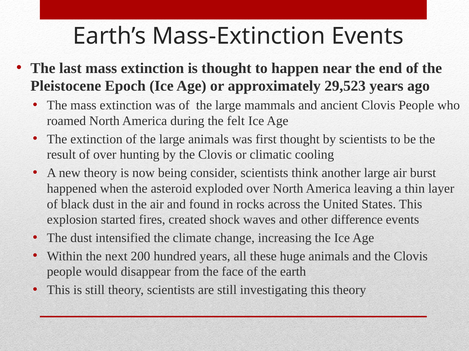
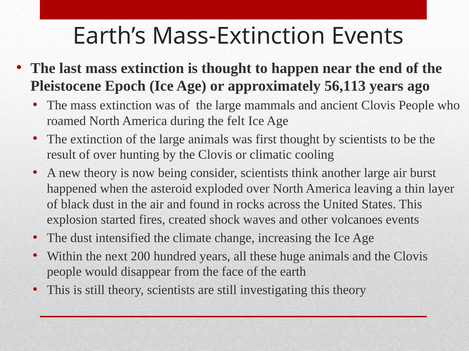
29,523: 29,523 -> 56,113
difference: difference -> volcanoes
